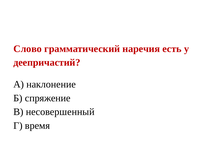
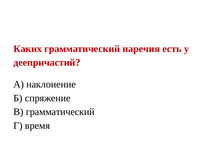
Слово: Слово -> Каких
В несовершенный: несовершенный -> грамматический
